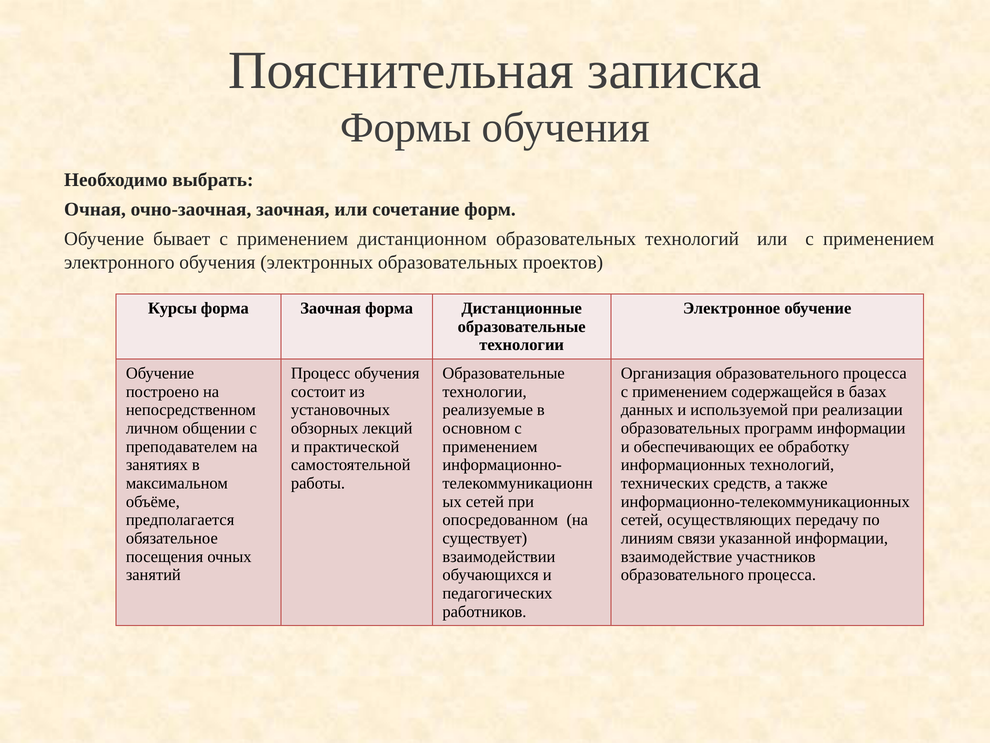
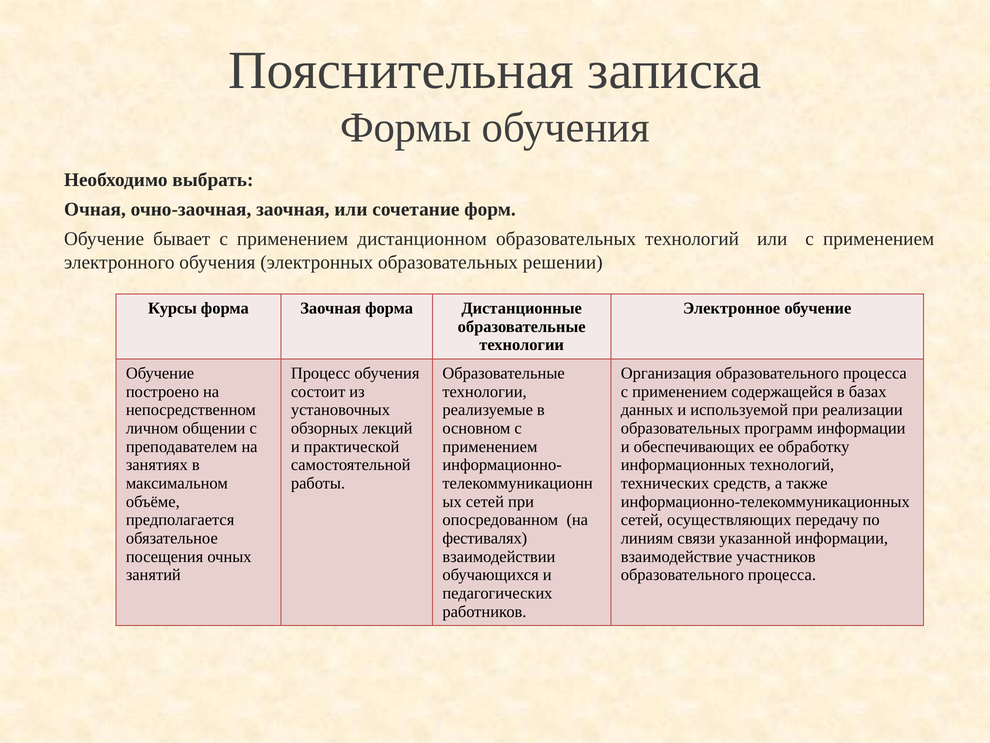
проектов: проектов -> решении
существует: существует -> фестивалях
